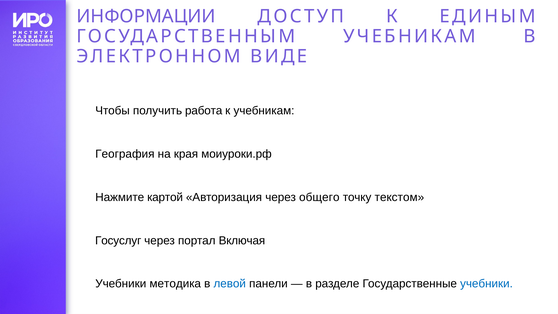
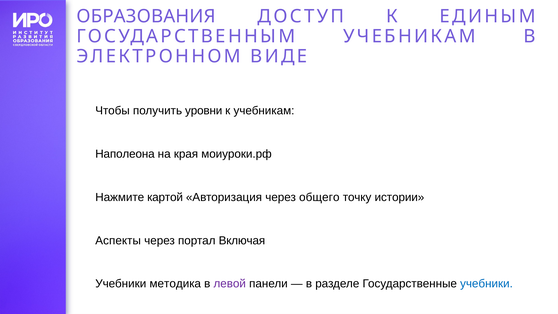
ИНФОРМАЦИИ: ИНФОРМАЦИИ -> ОБРАЗОВАНИЯ
работа: работа -> уровни
География: География -> Наполеона
текстом: текстом -> истории
Госуслуг: Госуслуг -> Аспекты
левой colour: blue -> purple
